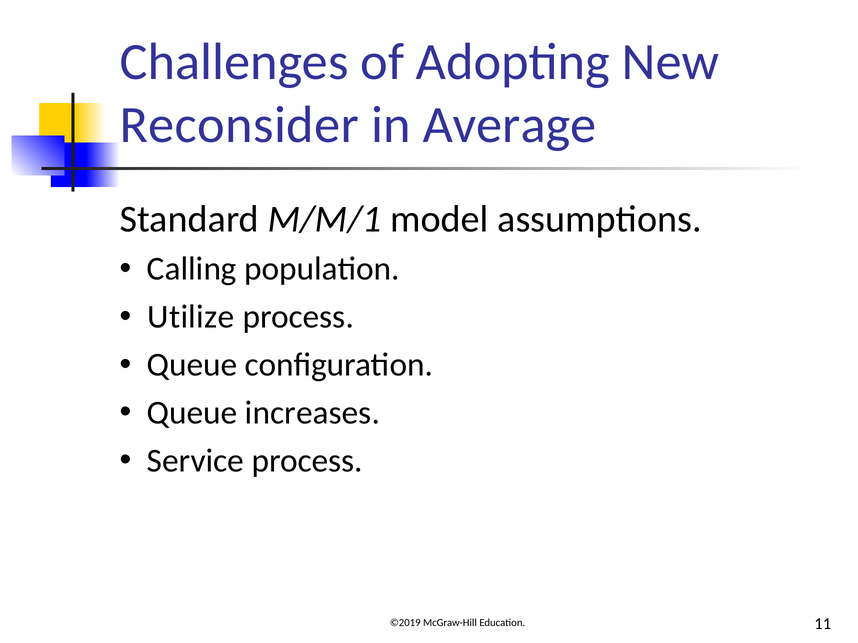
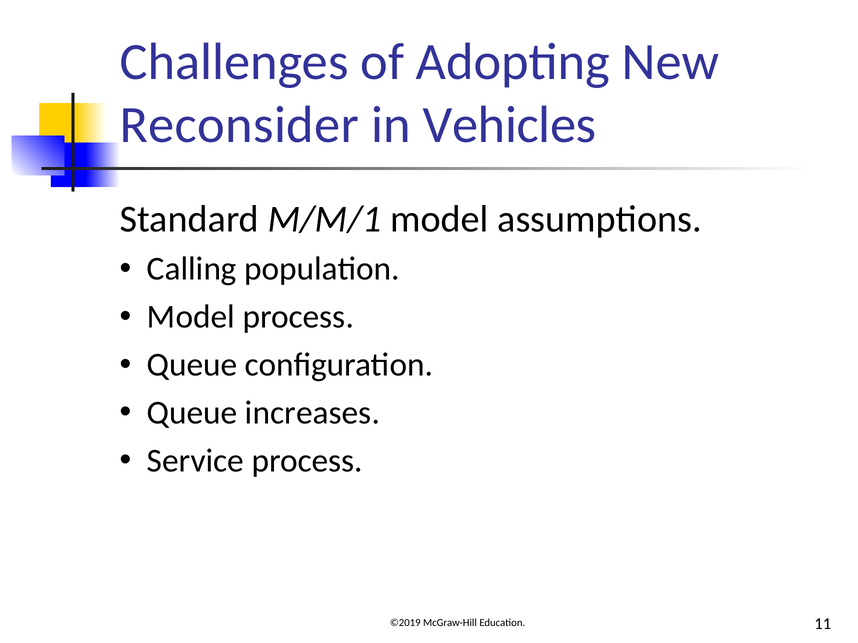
Average: Average -> Vehicles
Utilize at (191, 317): Utilize -> Model
